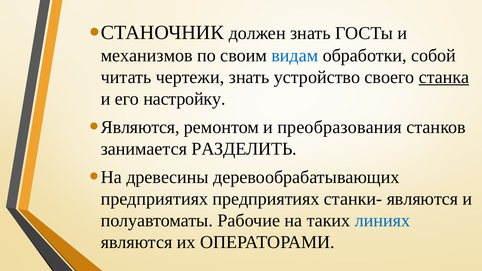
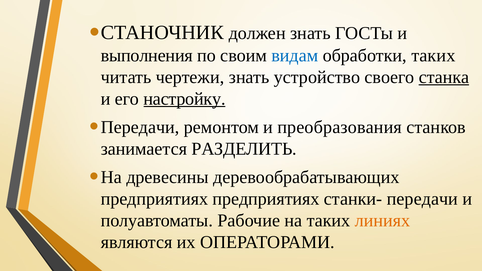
механизмов: механизмов -> выполнения
обработки собой: собой -> таких
настройку underline: none -> present
Являются at (140, 127): Являются -> Передачи
станки- являются: являются -> передачи
линиях colour: blue -> orange
